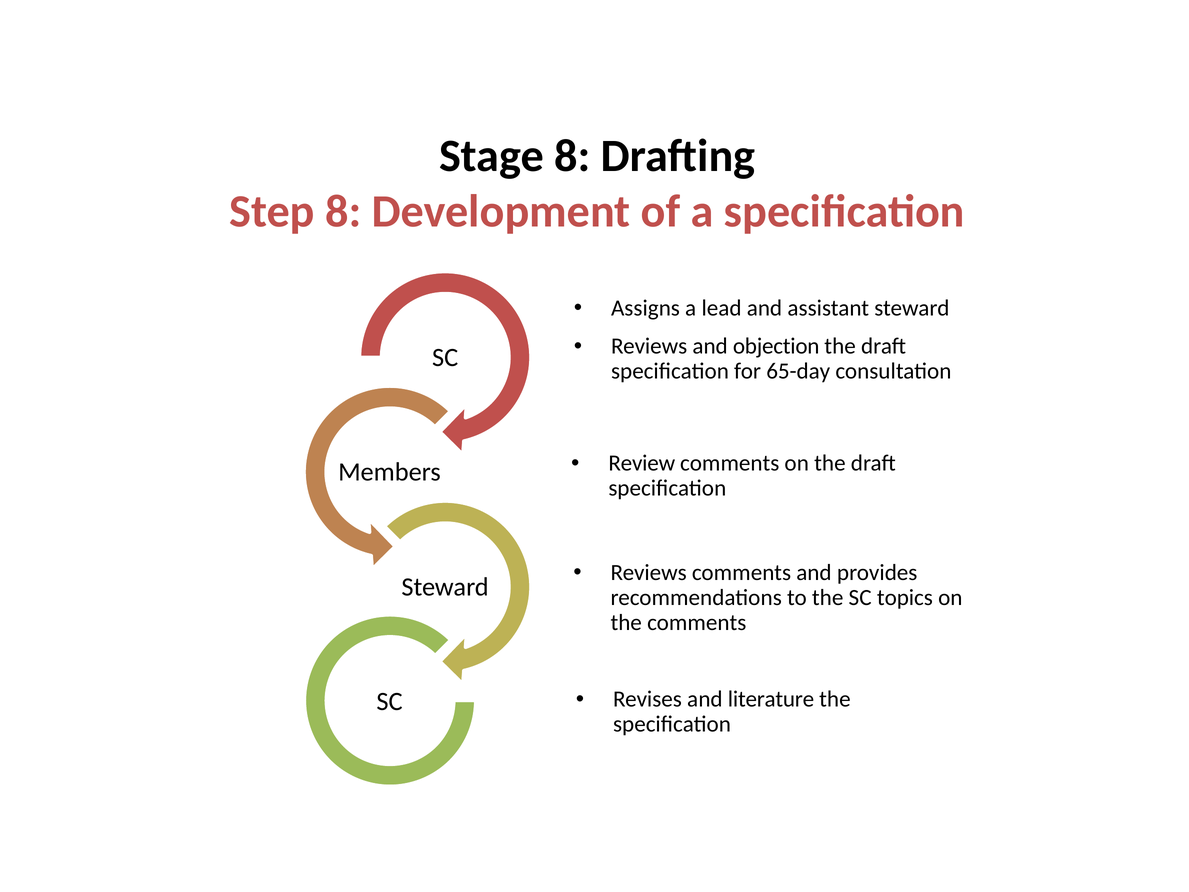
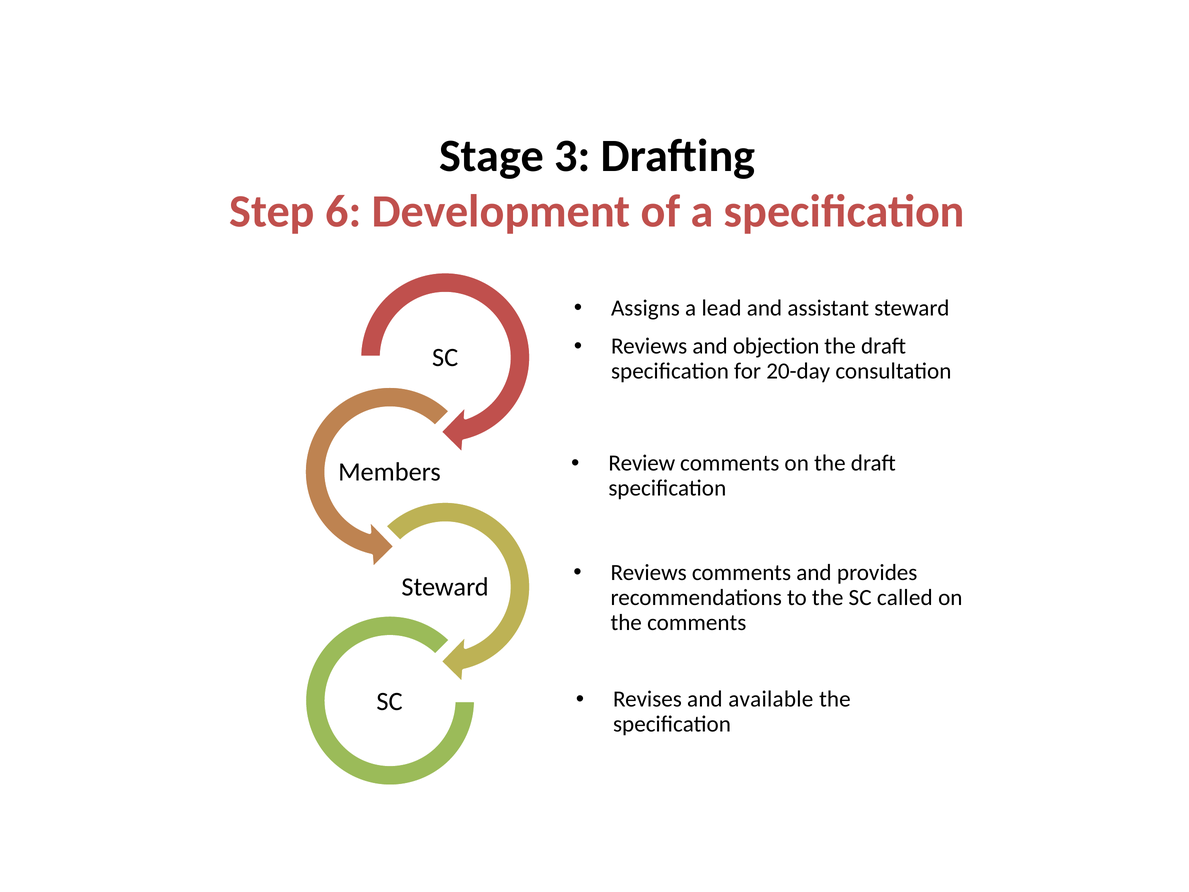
Stage 8: 8 -> 3
Step 8: 8 -> 6
65-day: 65-day -> 20-day
topics: topics -> called
literature: literature -> available
